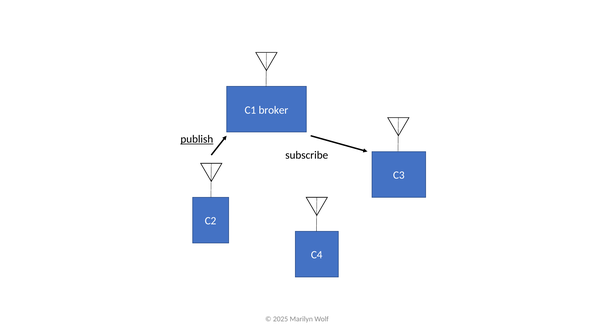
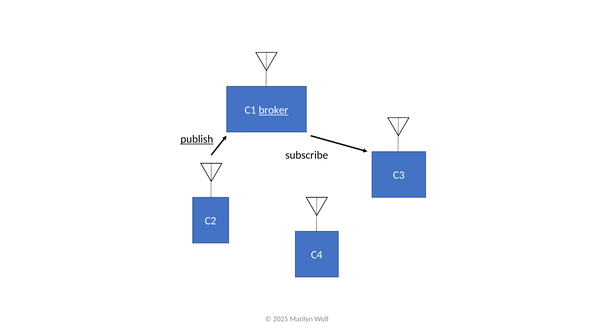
broker underline: none -> present
